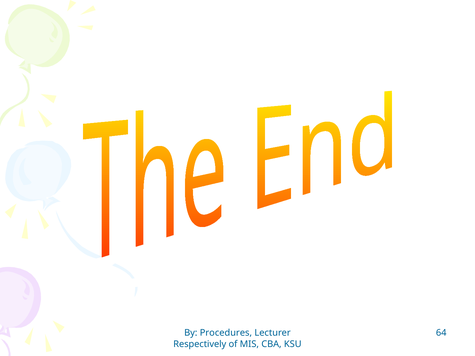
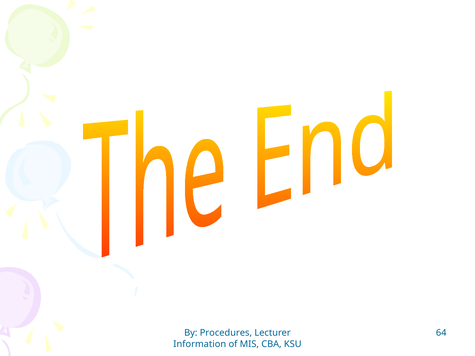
Respectively: Respectively -> Information
